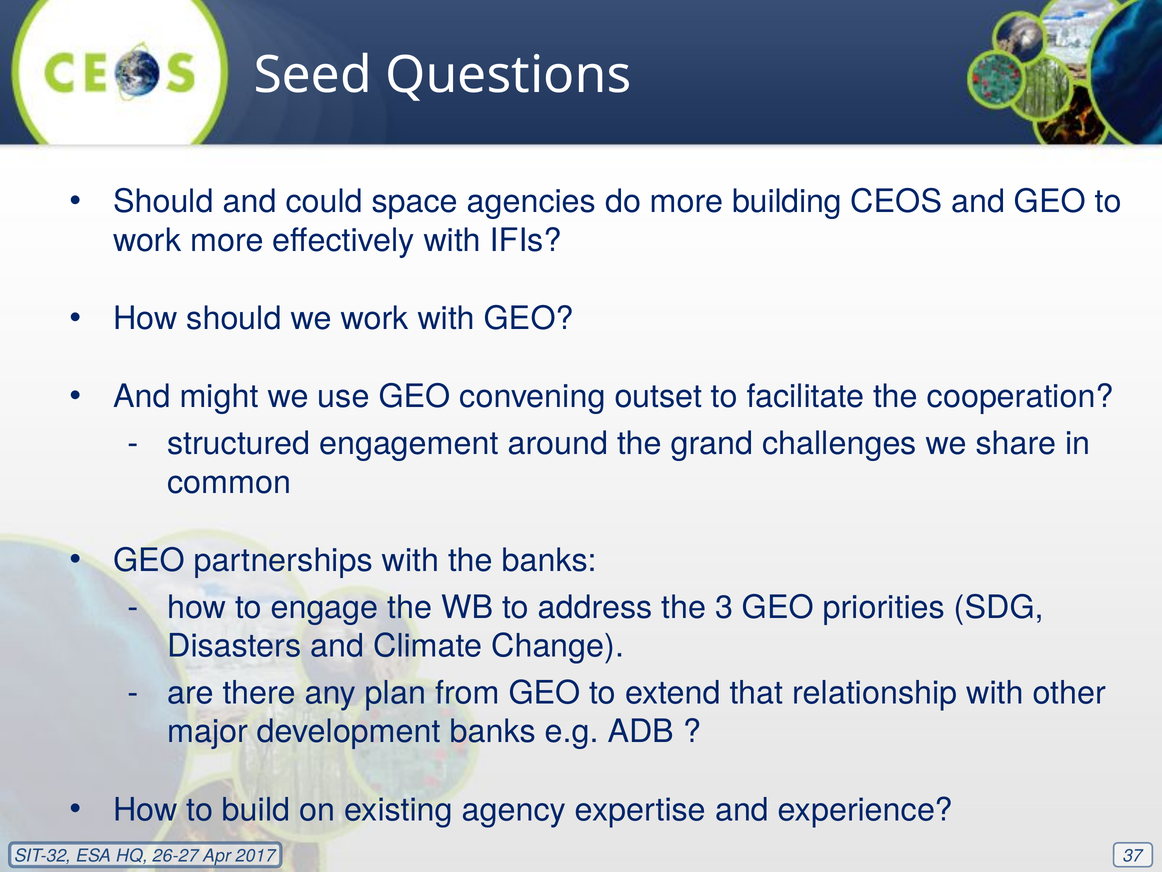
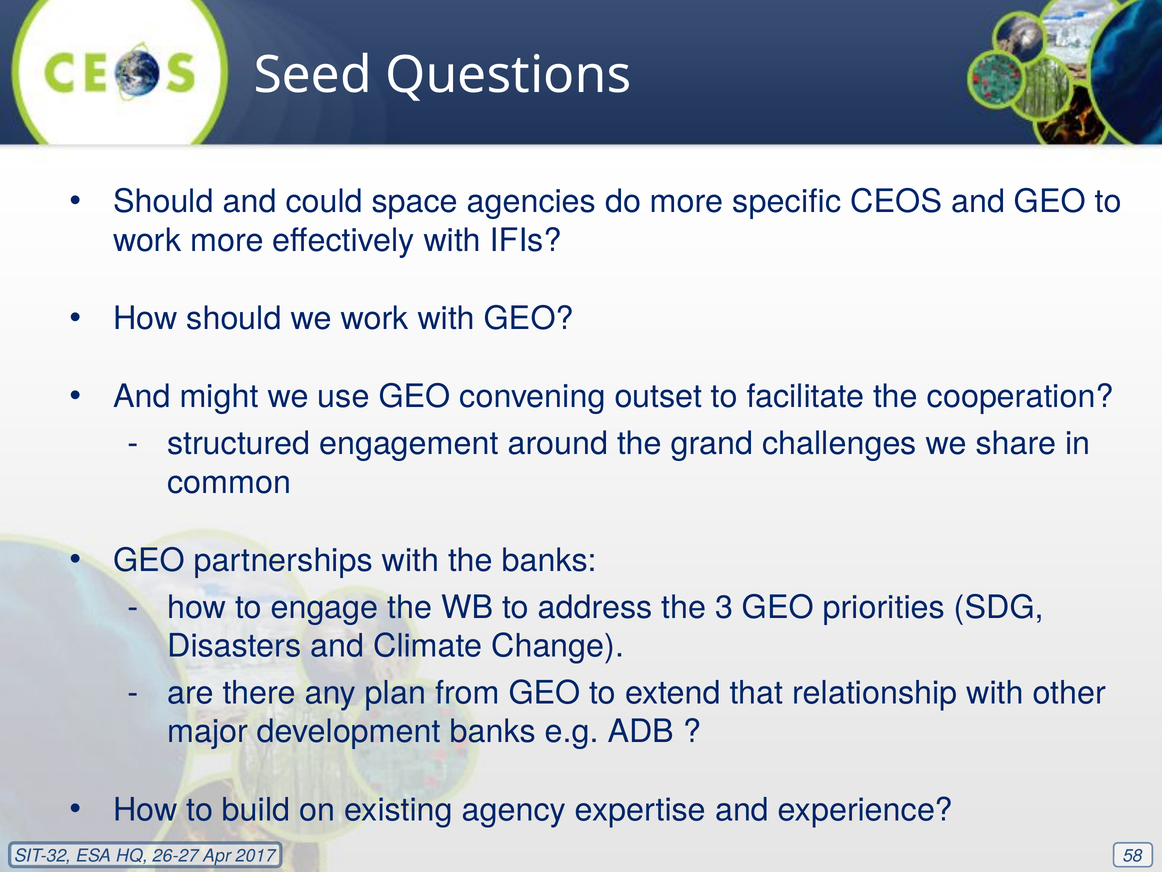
building: building -> specific
37: 37 -> 58
